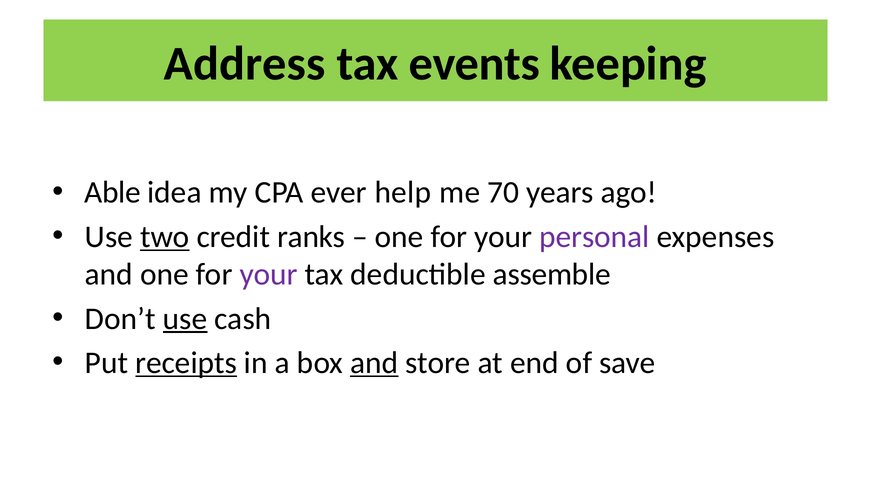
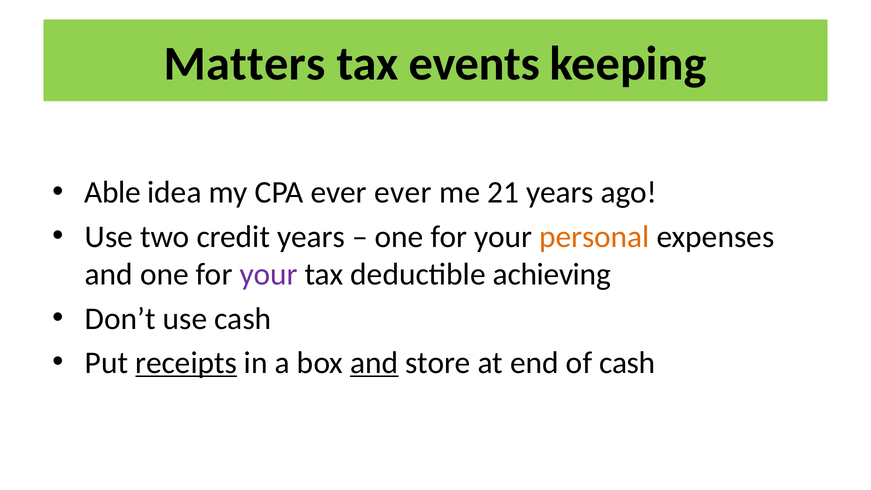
Address: Address -> Matters
ever help: help -> ever
70: 70 -> 21
two underline: present -> none
credit ranks: ranks -> years
personal colour: purple -> orange
assemble: assemble -> achieving
use at (185, 319) underline: present -> none
of save: save -> cash
